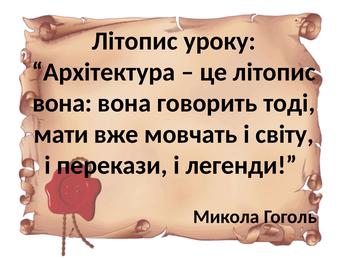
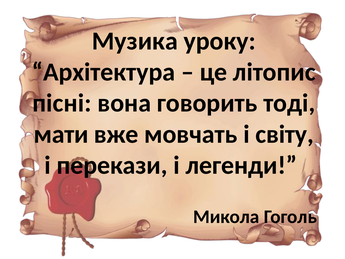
Літопис at (135, 41): Літопис -> Музика
вона at (62, 103): вона -> пісні
